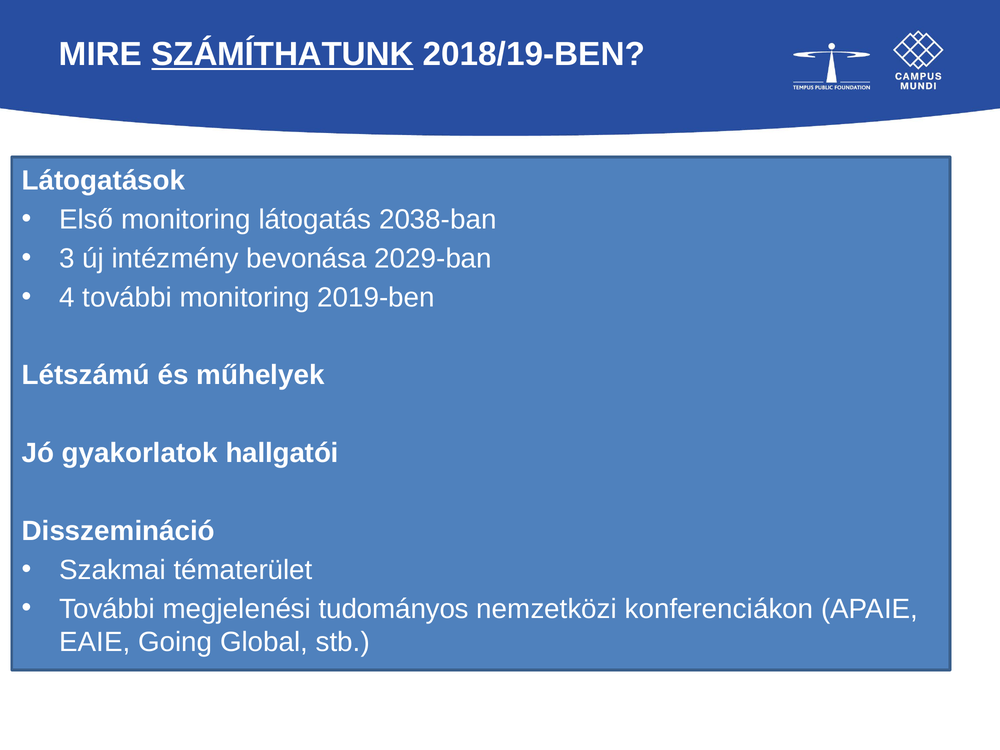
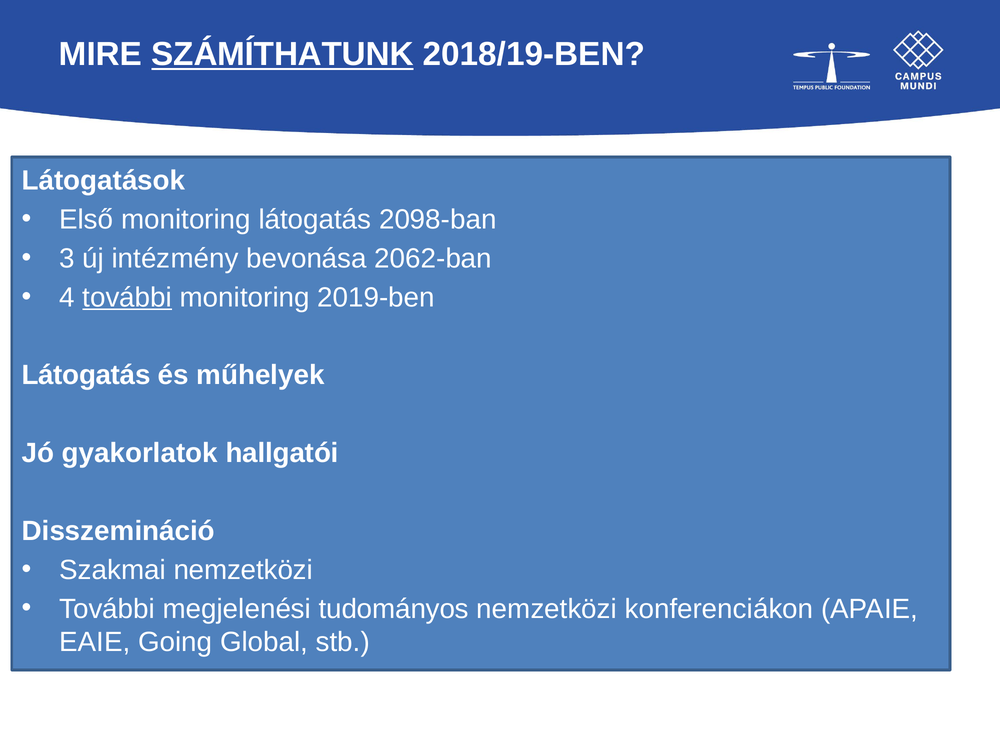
2038-ban: 2038-ban -> 2098-ban
2029-ban: 2029-ban -> 2062-ban
további at (127, 297) underline: none -> present
Létszámú at (86, 375): Létszámú -> Látogatás
Szakmai tématerület: tématerület -> nemzetközi
